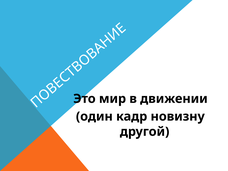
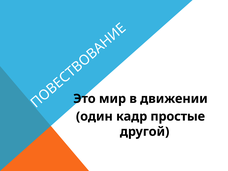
новизну: новизну -> простые
